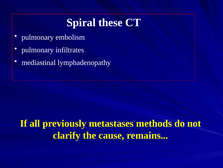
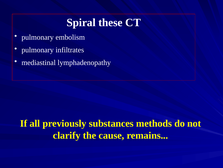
metastases: metastases -> substances
